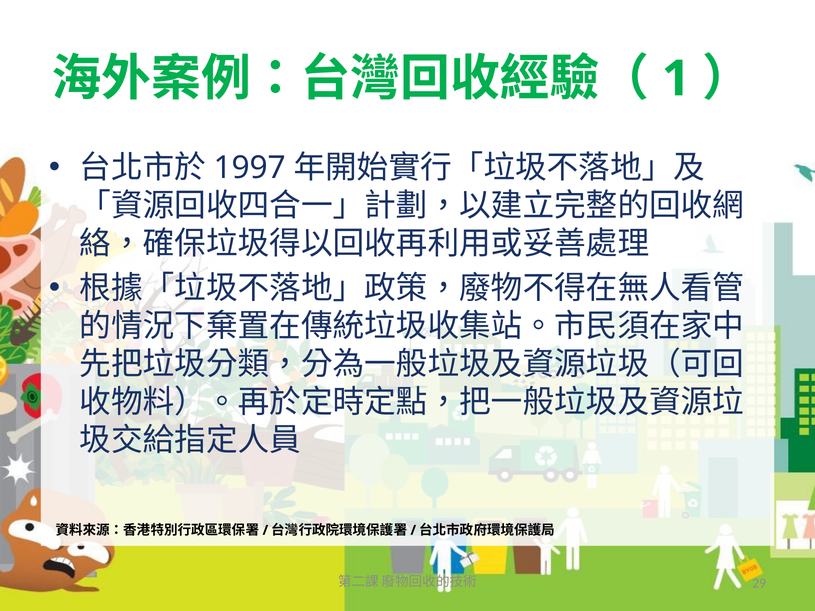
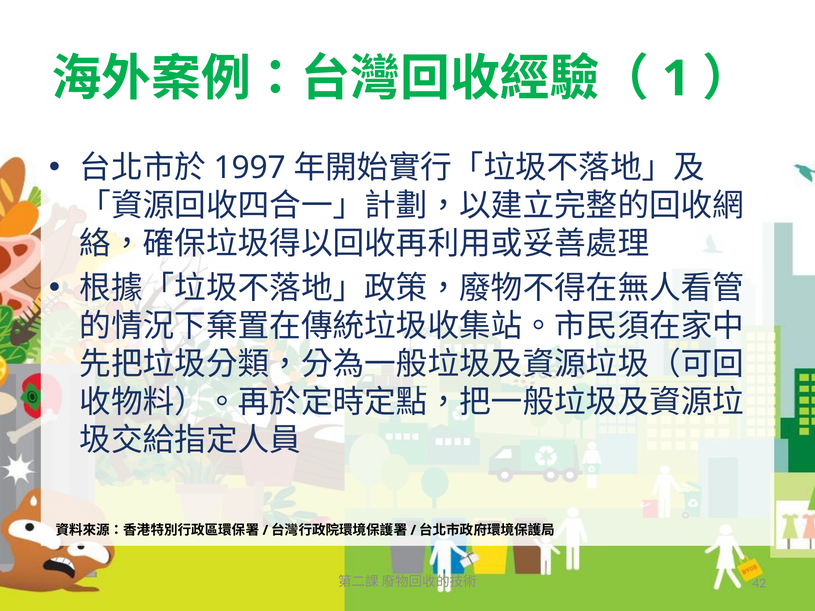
29: 29 -> 42
